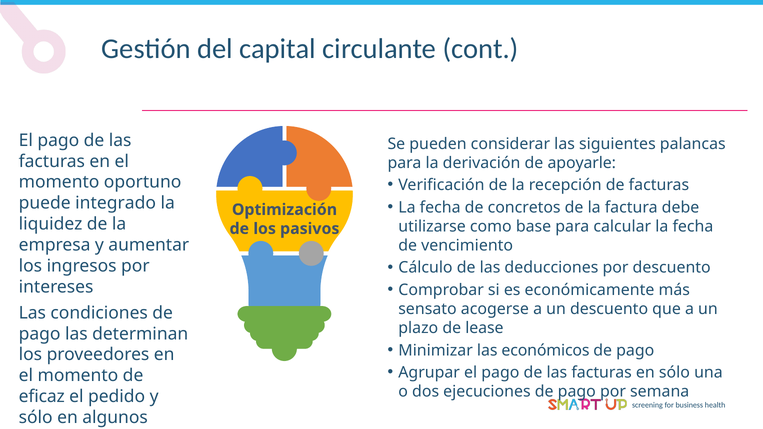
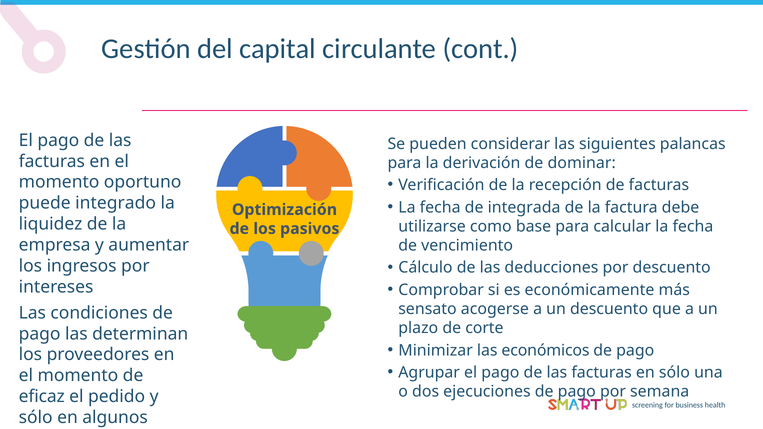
apoyarle: apoyarle -> dominar
concretos: concretos -> integrada
lease: lease -> corte
